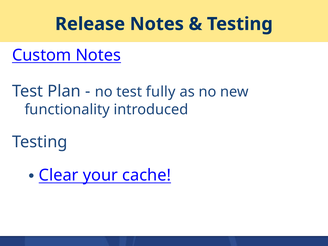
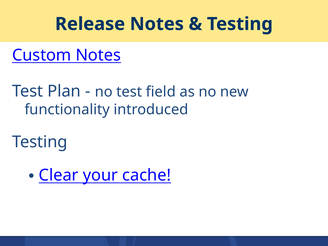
fully: fully -> field
